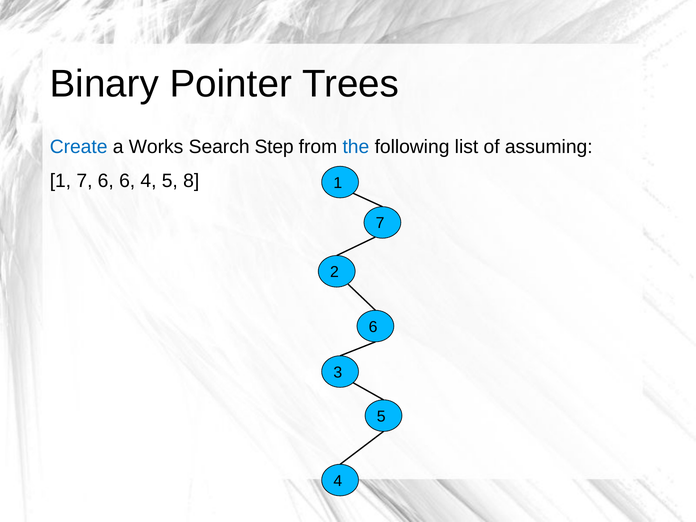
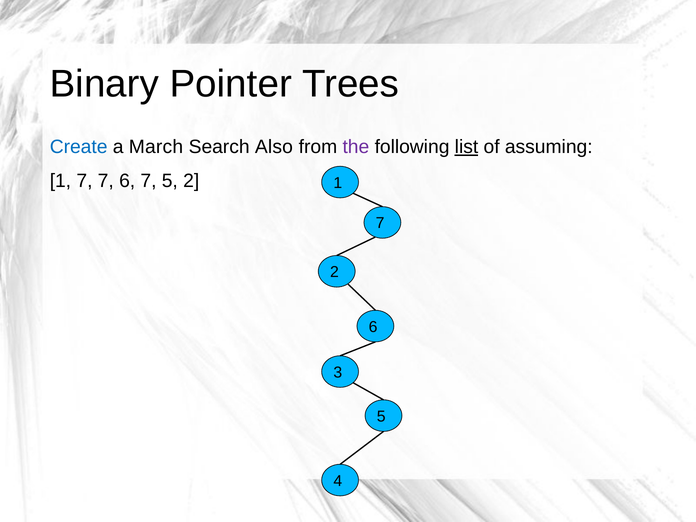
Works: Works -> March
Step: Step -> Also
the colour: blue -> purple
list underline: none -> present
7 6: 6 -> 7
4 at (149, 181): 4 -> 7
5 8: 8 -> 2
